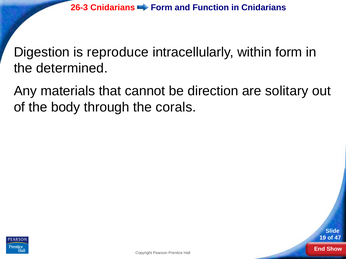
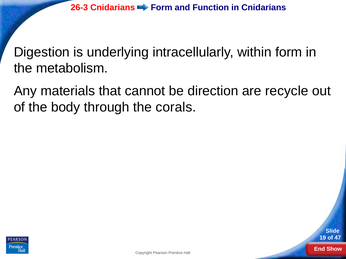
reproduce: reproduce -> underlying
determined: determined -> metabolism
solitary: solitary -> recycle
